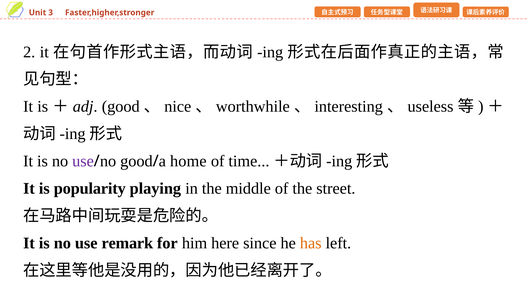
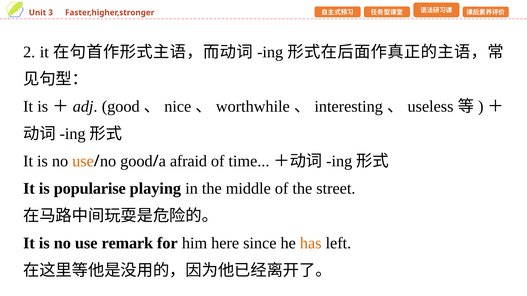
use at (83, 161) colour: purple -> orange
home: home -> afraid
popularity: popularity -> popularise
